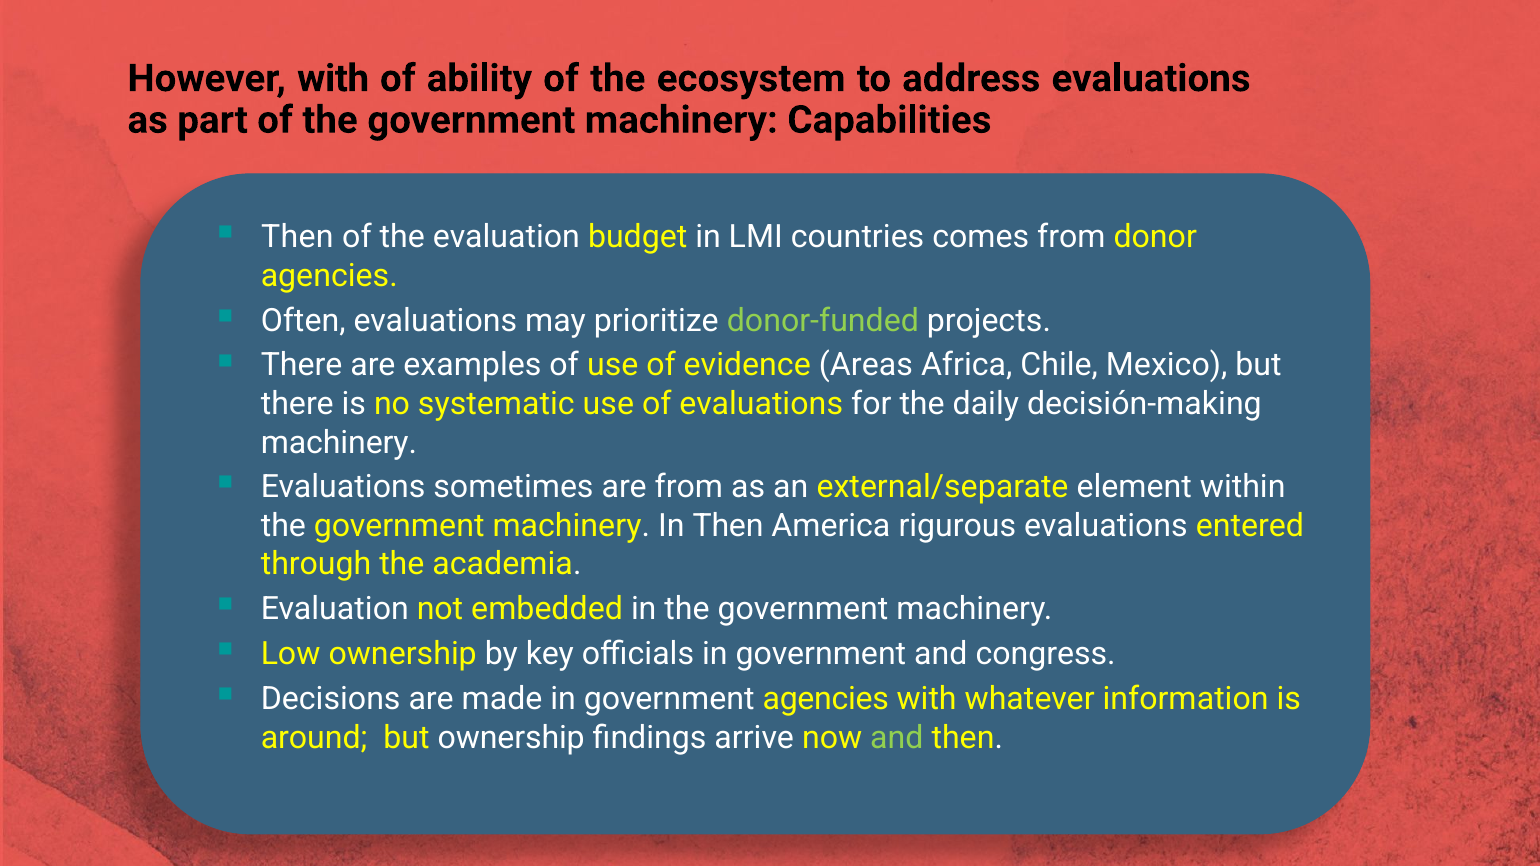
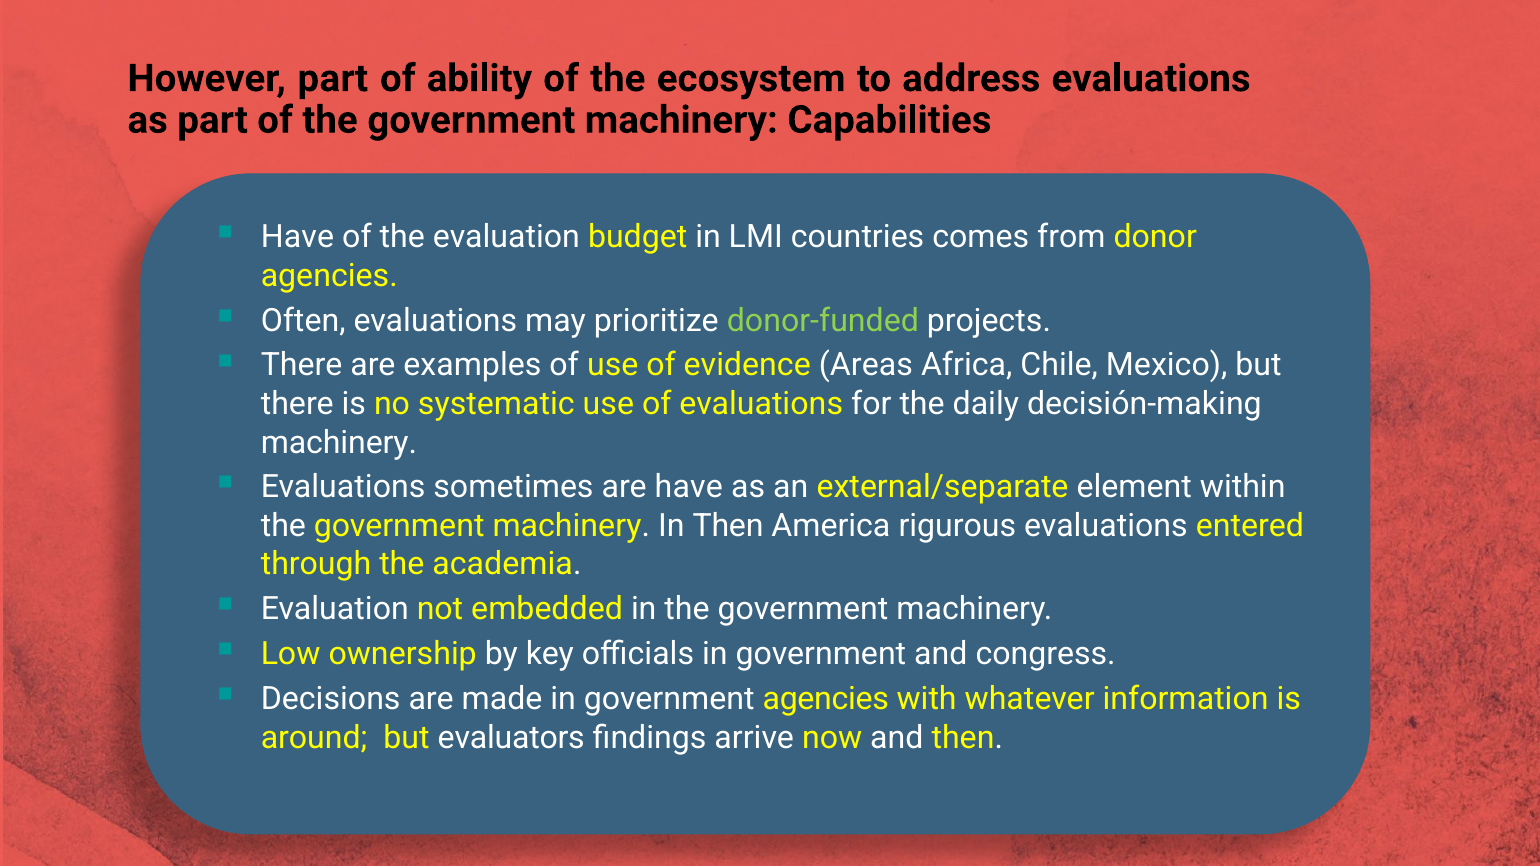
However with: with -> part
Then at (297, 237): Then -> Have
are from: from -> have
but ownership: ownership -> evaluators
and at (897, 738) colour: light green -> white
